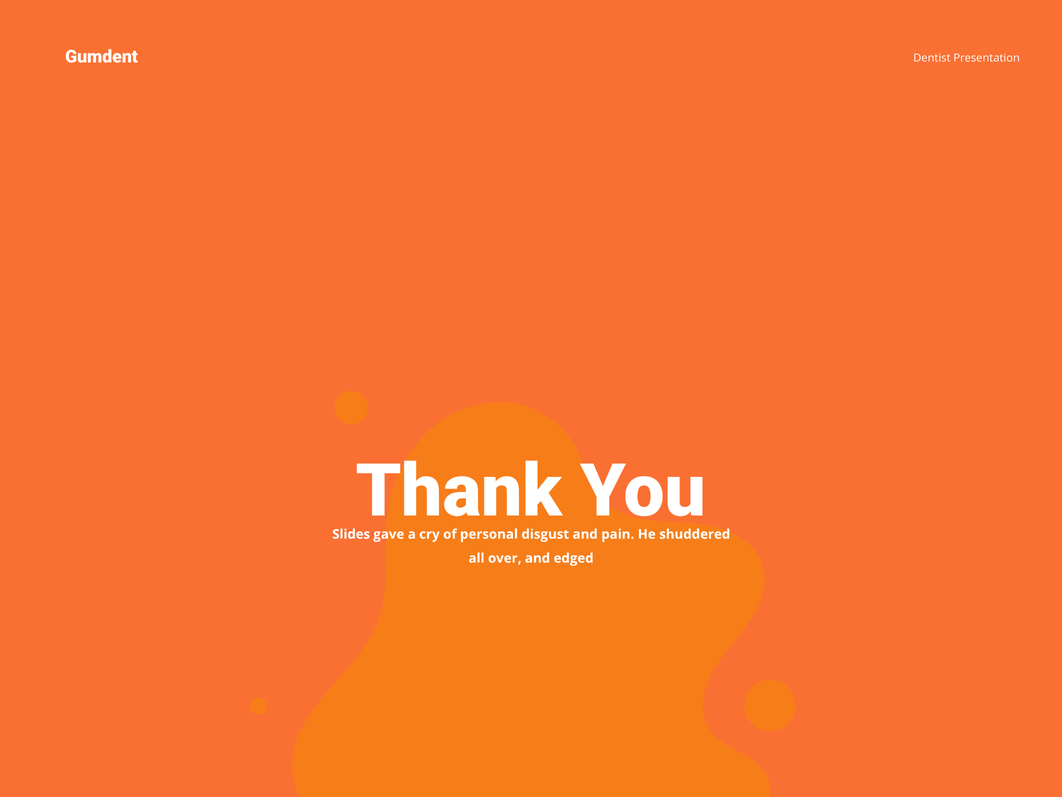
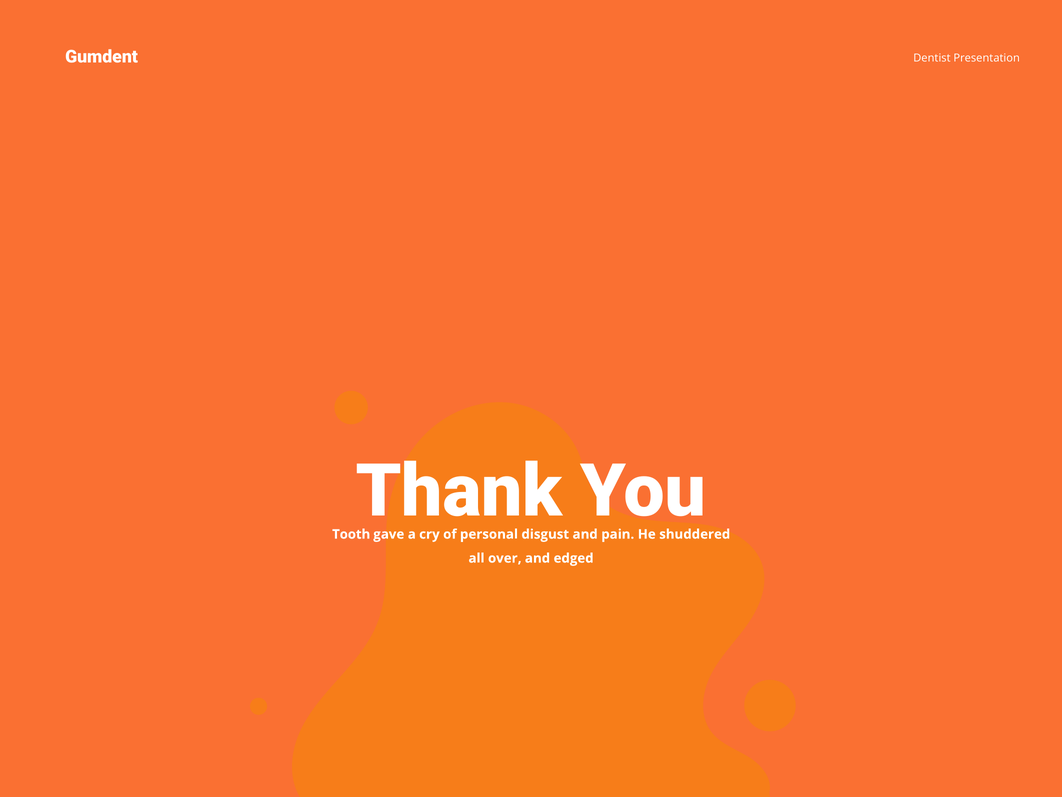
Slides: Slides -> Tooth
